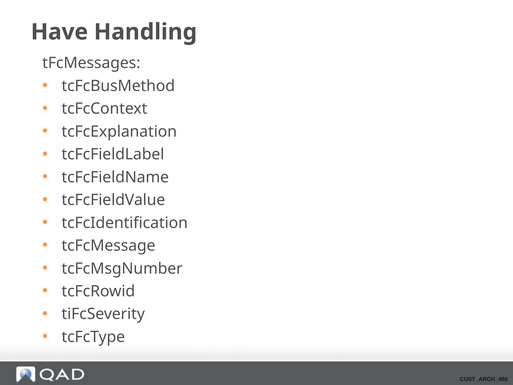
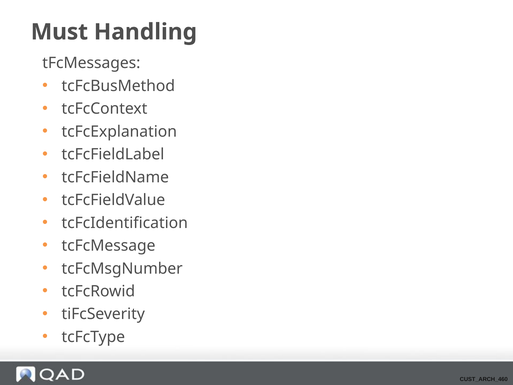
Have: Have -> Must
